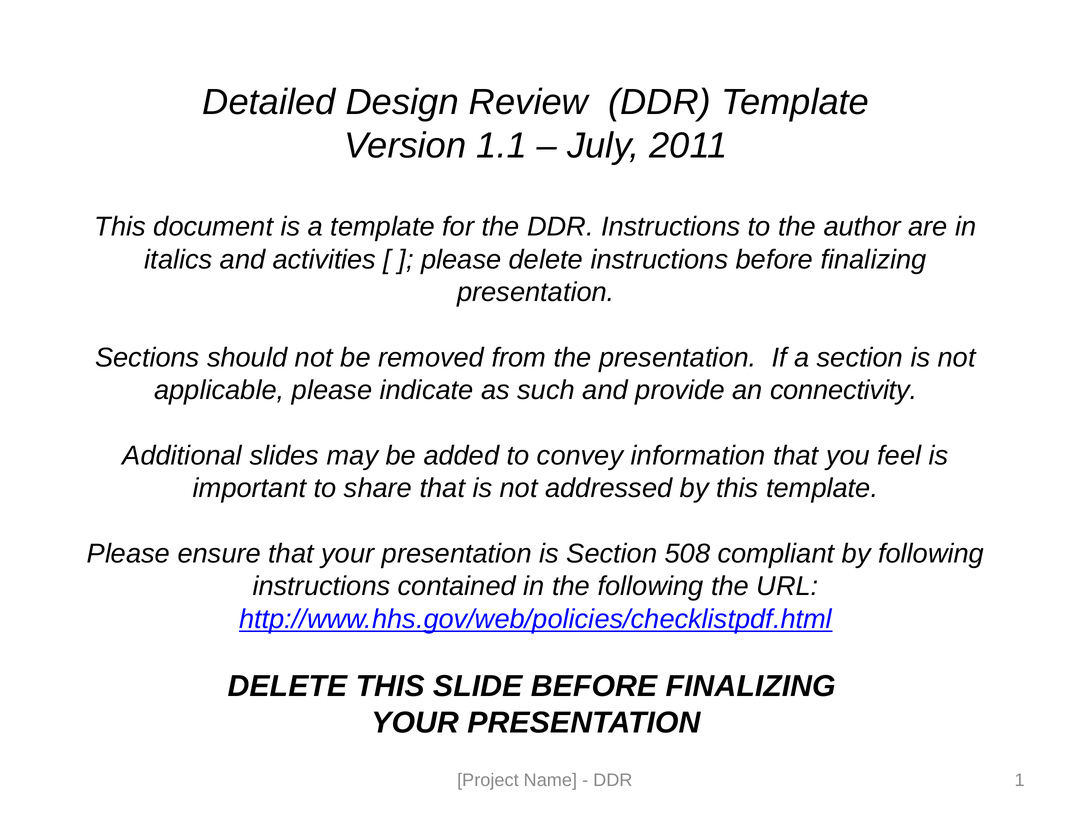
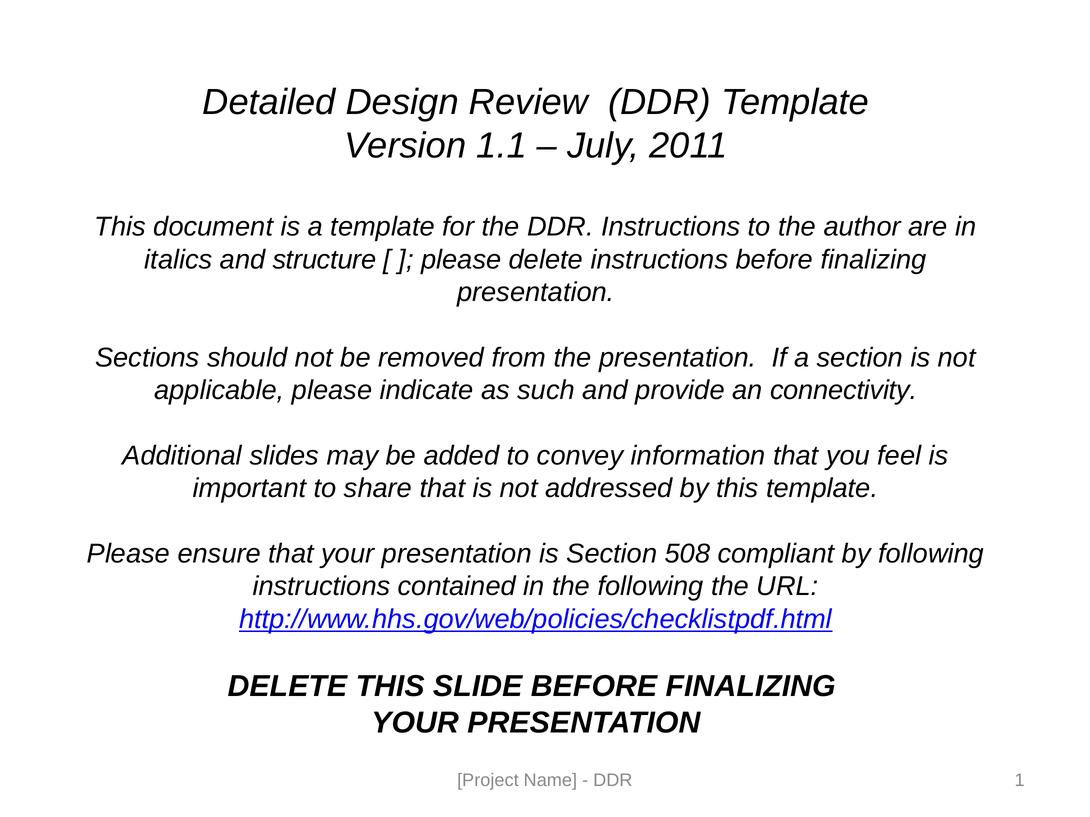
activities: activities -> structure
